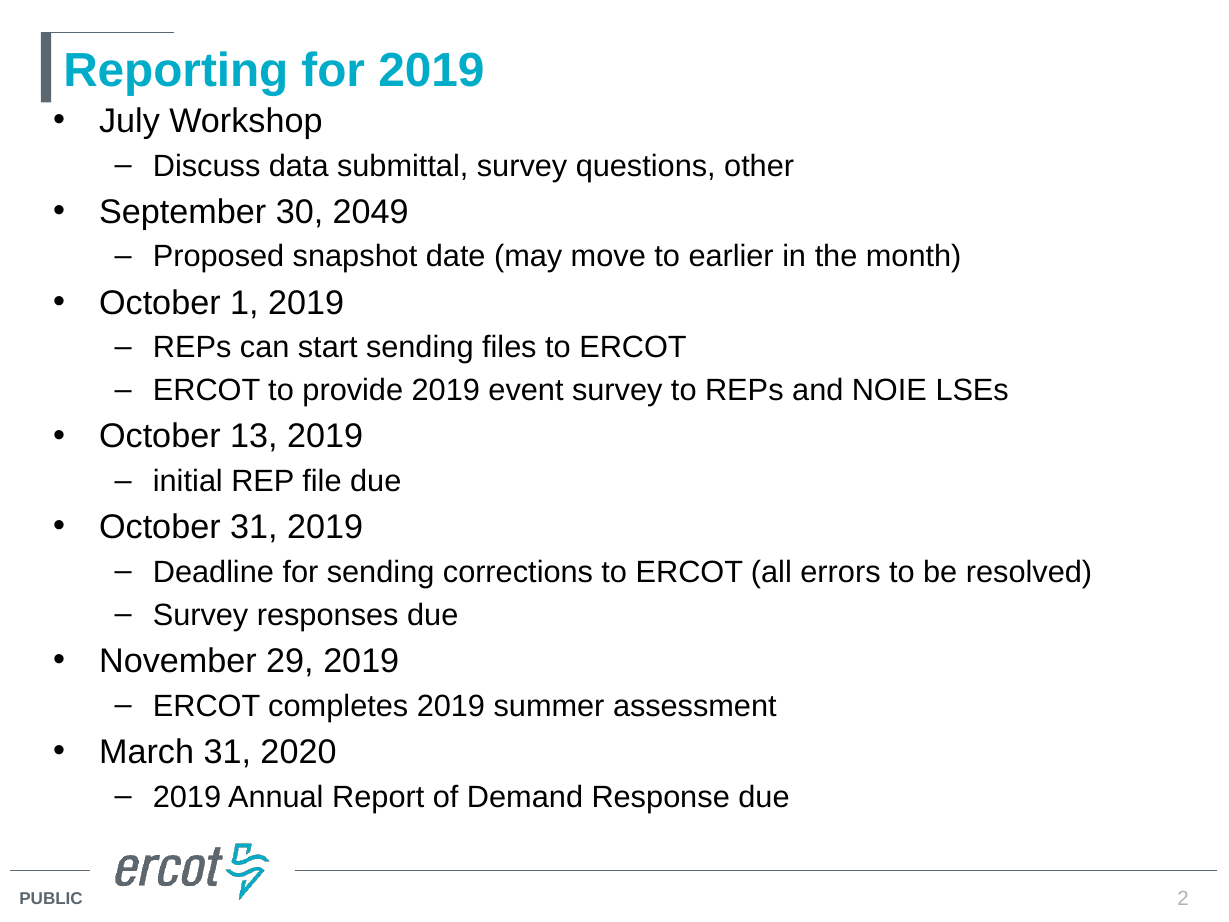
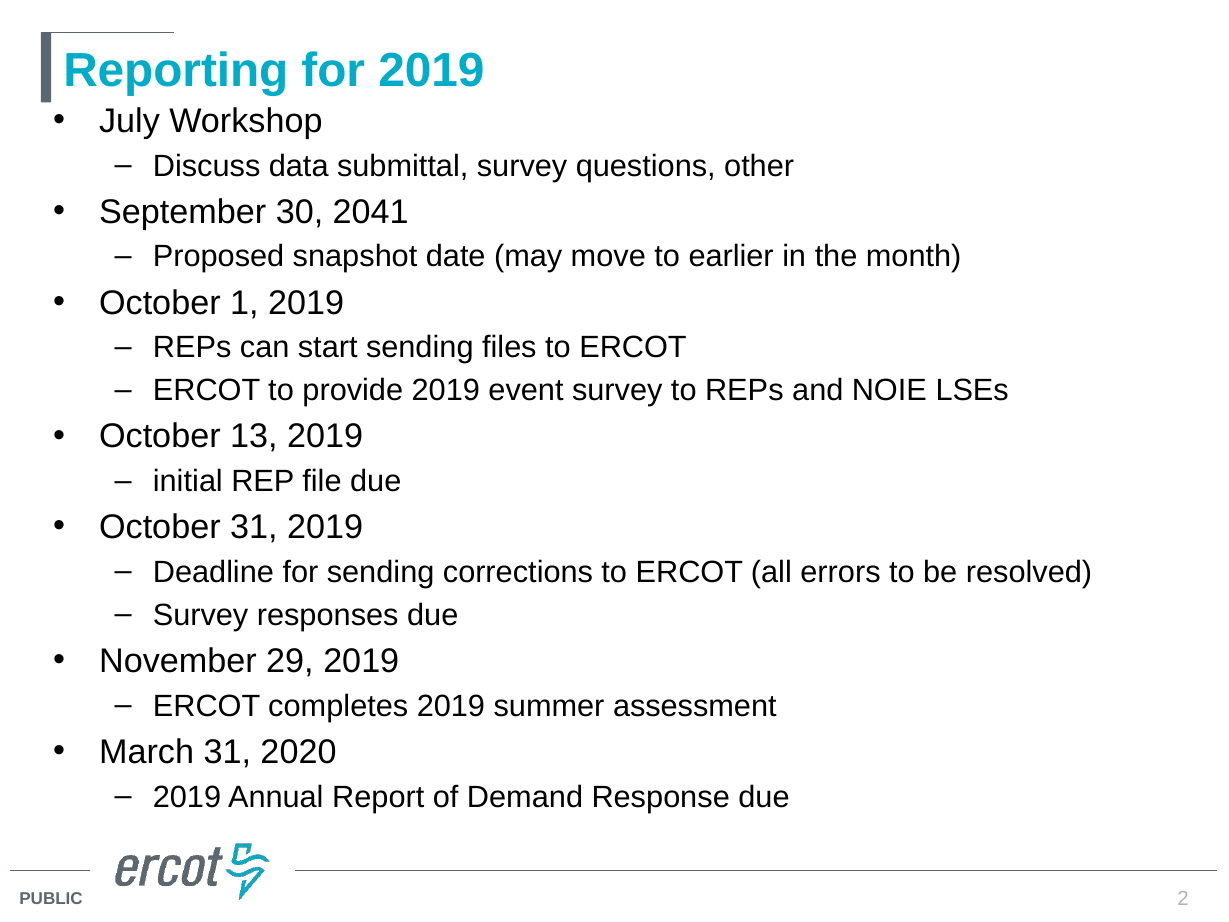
2049: 2049 -> 2041
